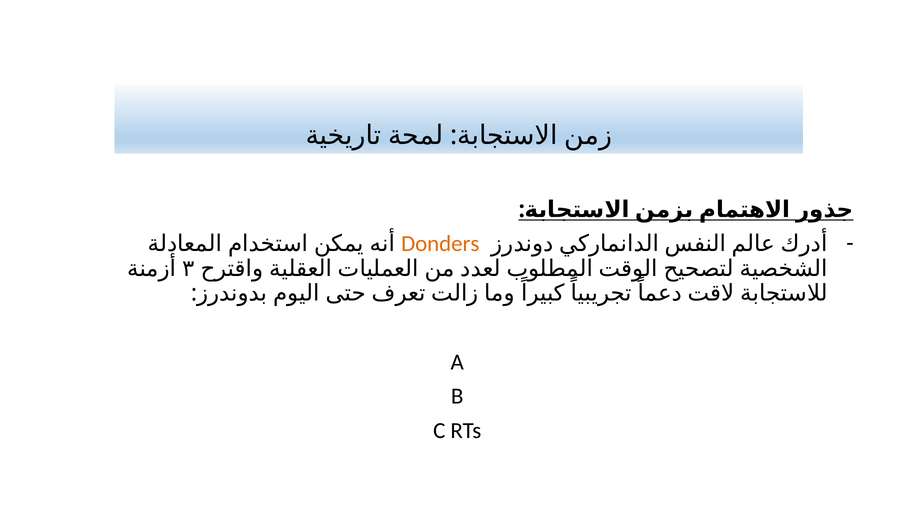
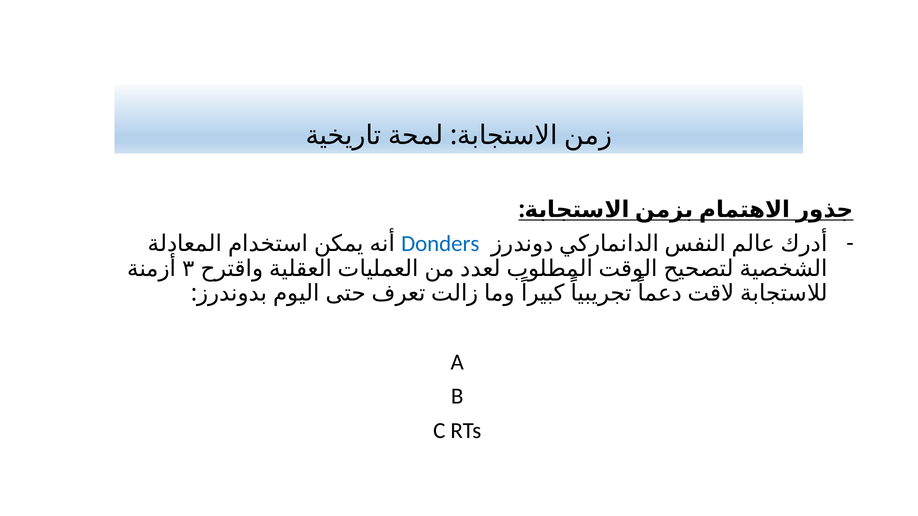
Donders colour: orange -> blue
